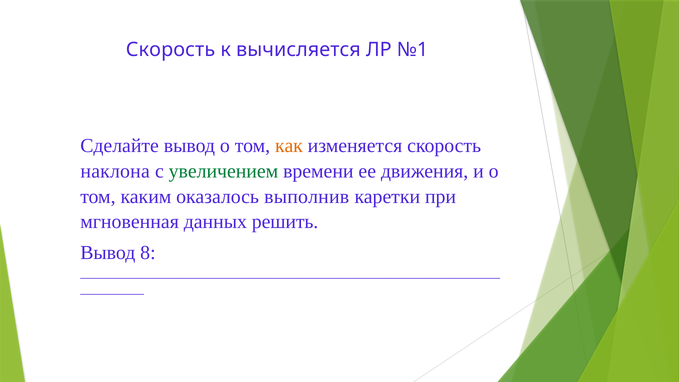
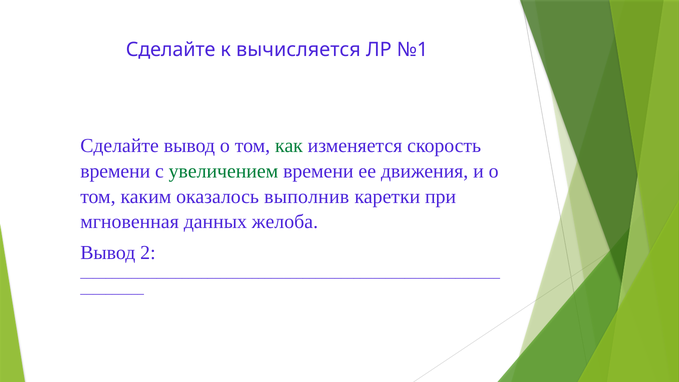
Скорость at (171, 50): Скорость -> Сделайте
как colour: orange -> green
наклона at (115, 171): наклона -> времени
решить: решить -> желоба
8: 8 -> 2
